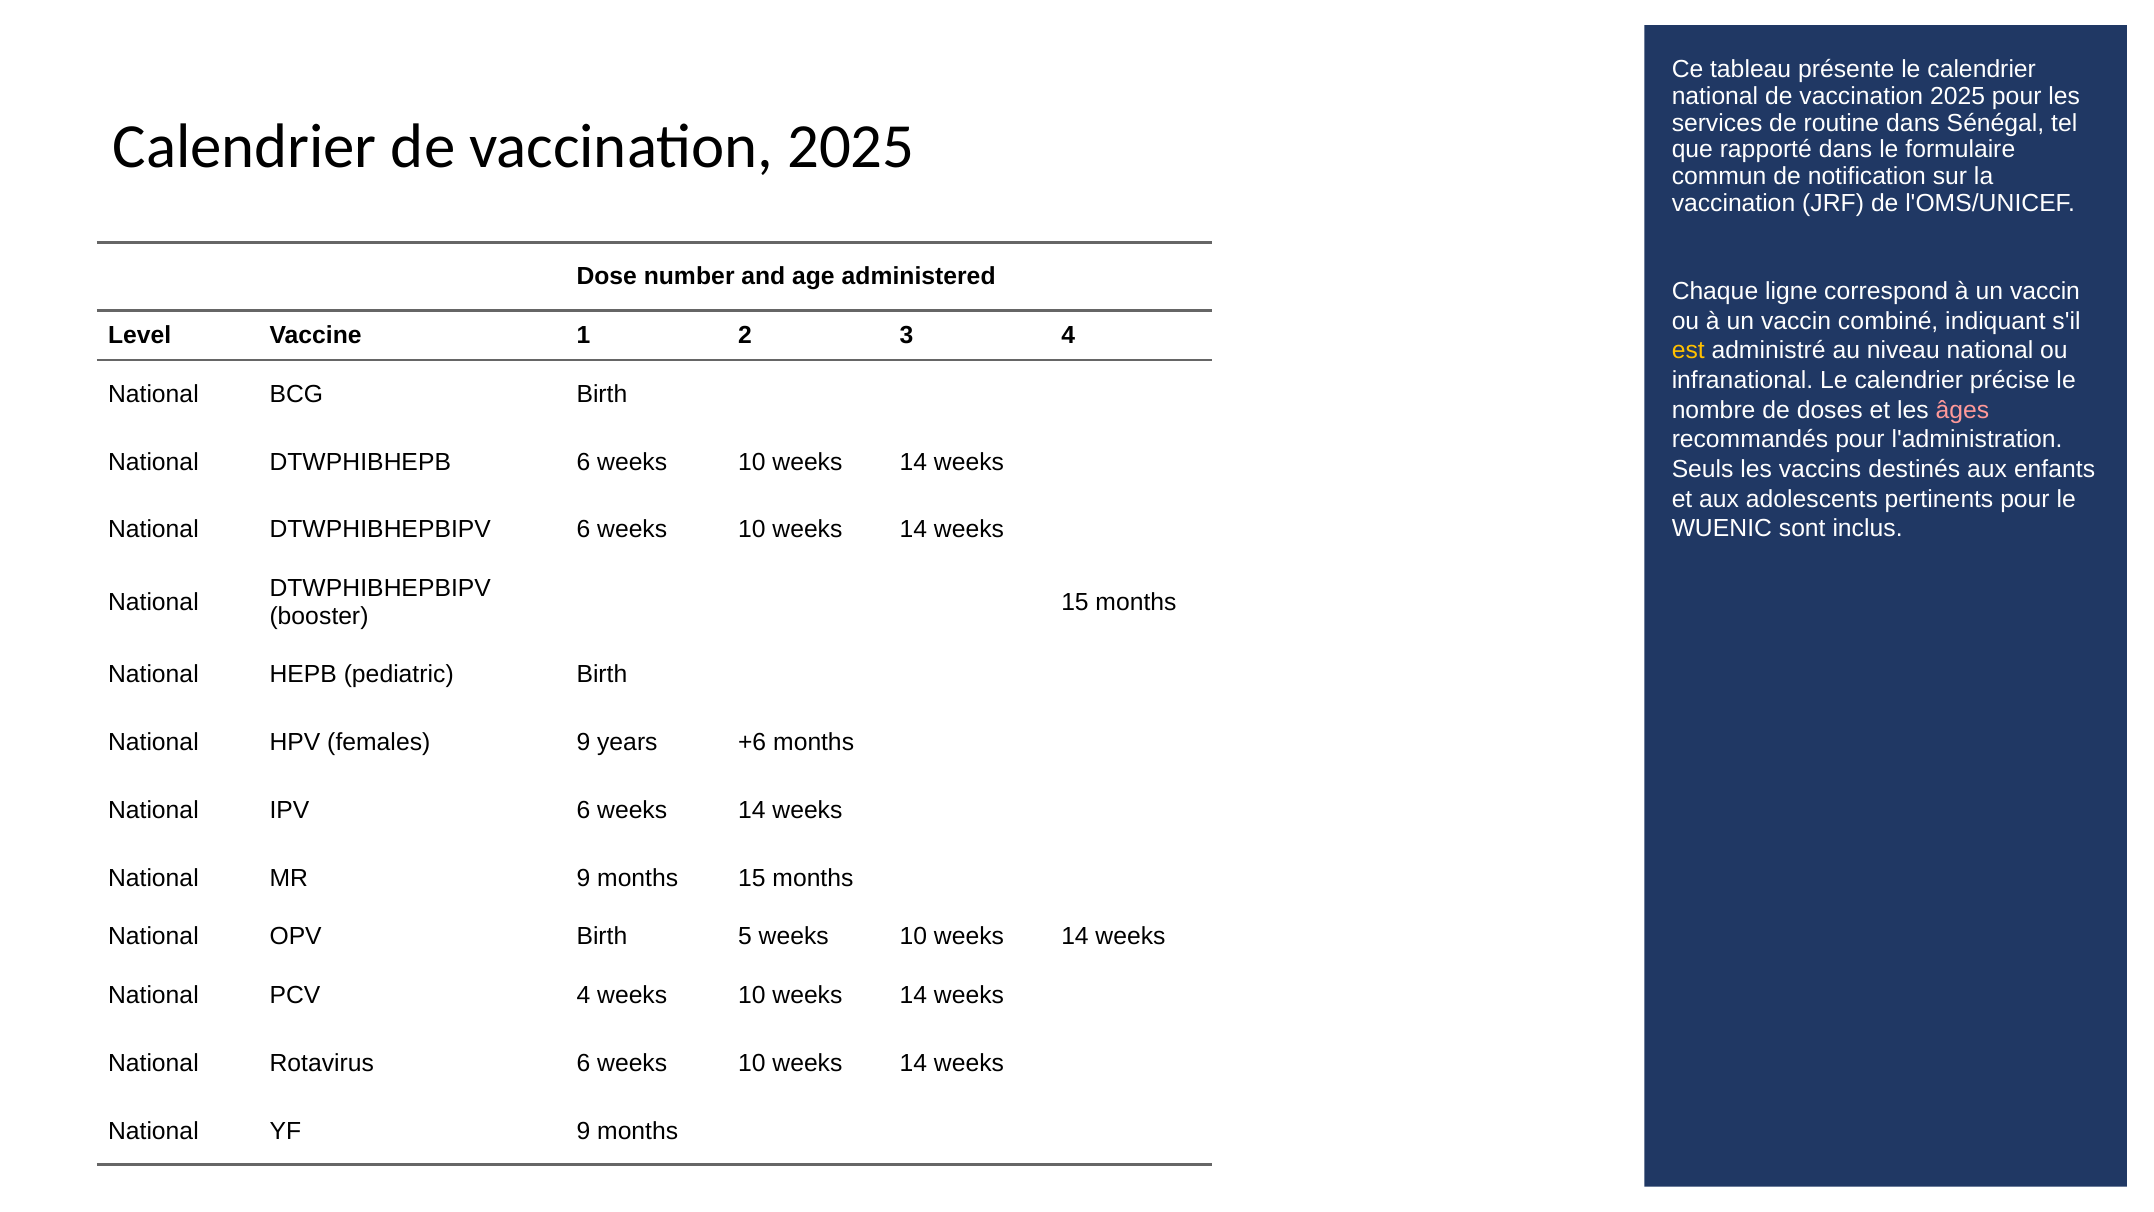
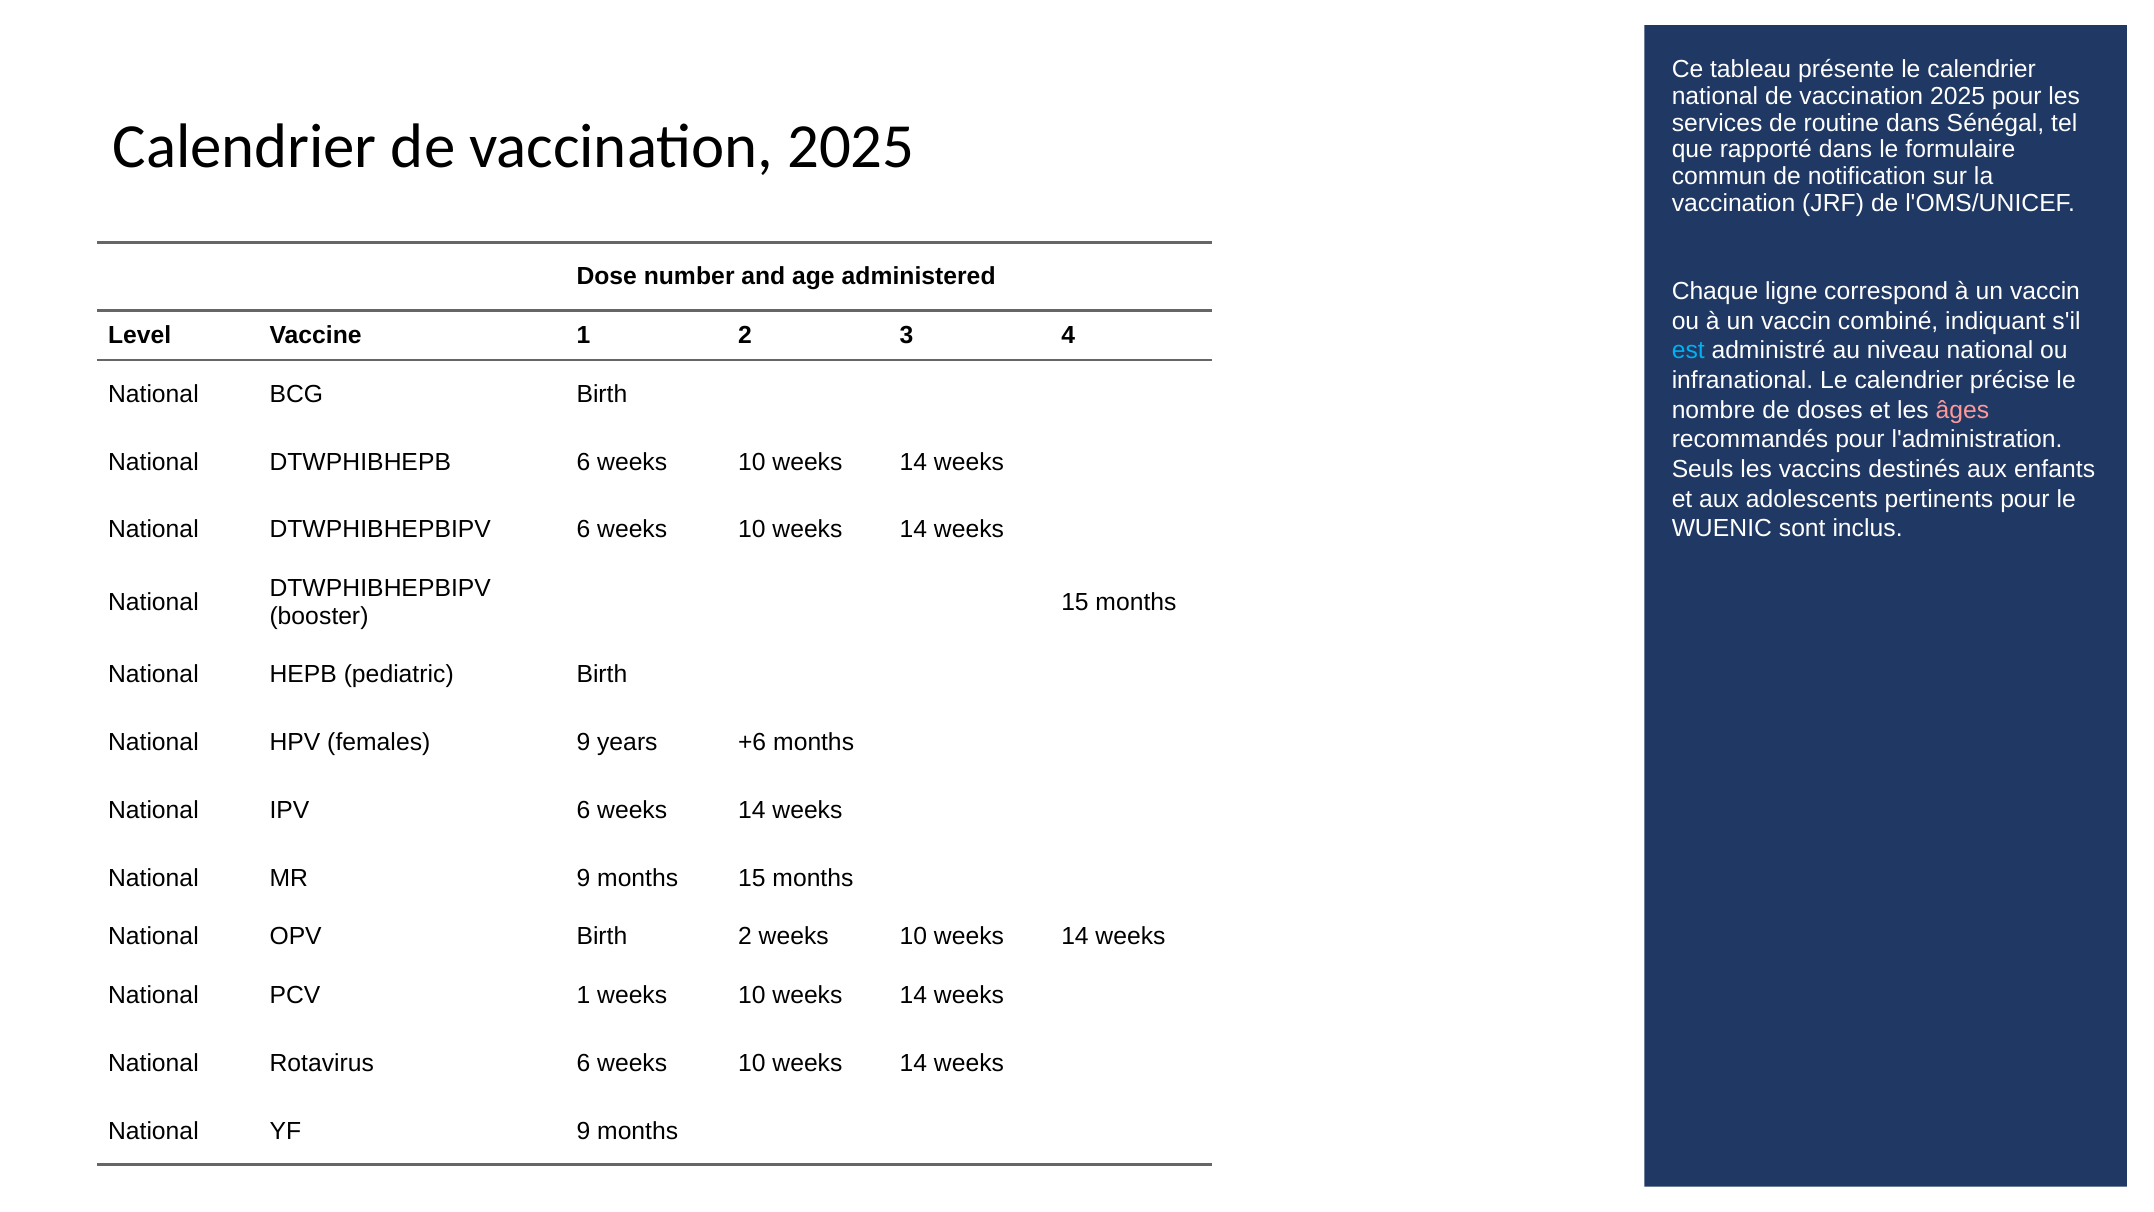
est colour: yellow -> light blue
Birth 5: 5 -> 2
PCV 4: 4 -> 1
